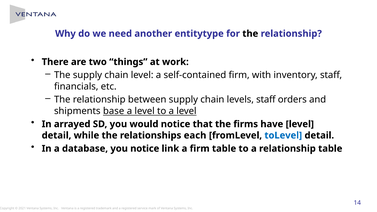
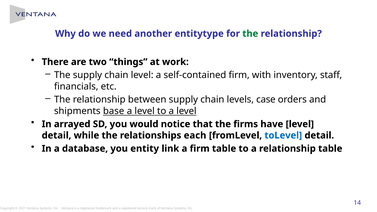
the at (250, 34) colour: black -> green
levels staff: staff -> case
you notice: notice -> entity
